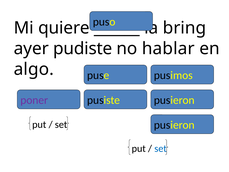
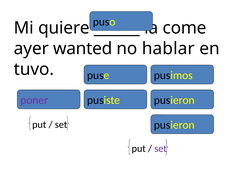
bring: bring -> come
pudiste: pudiste -> wanted
algo: algo -> tuvo
set at (161, 148) colour: blue -> purple
